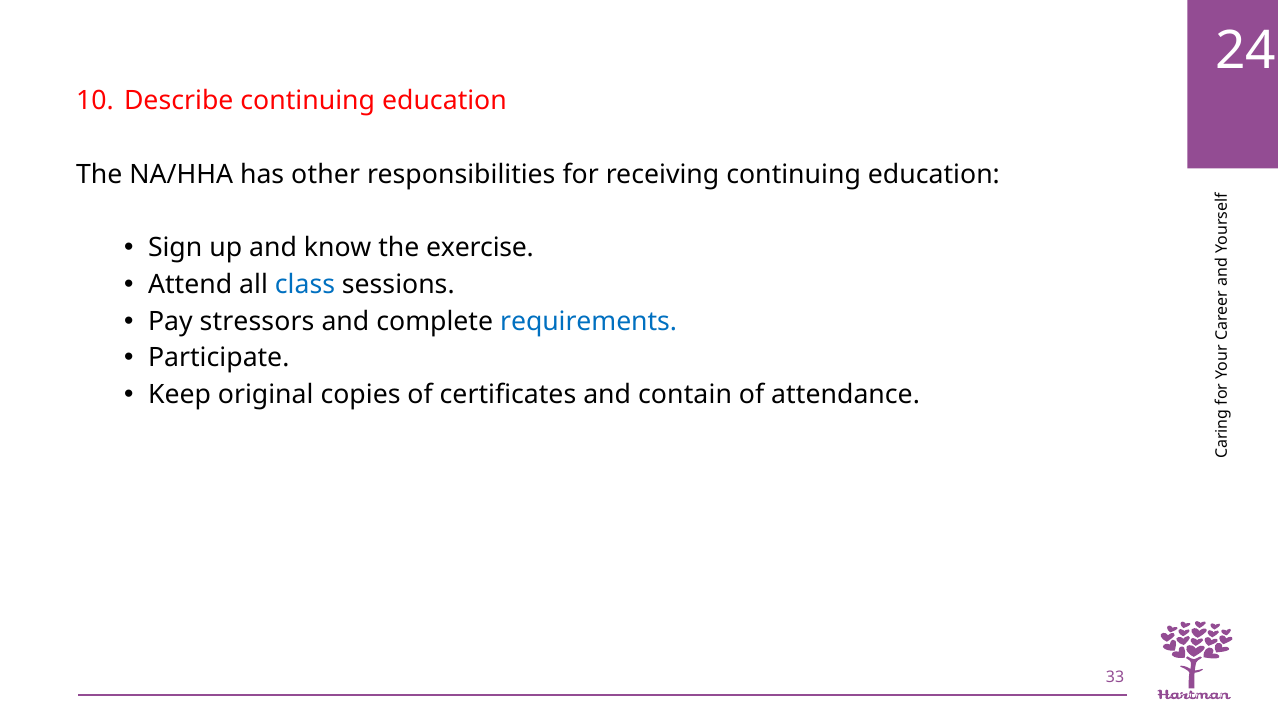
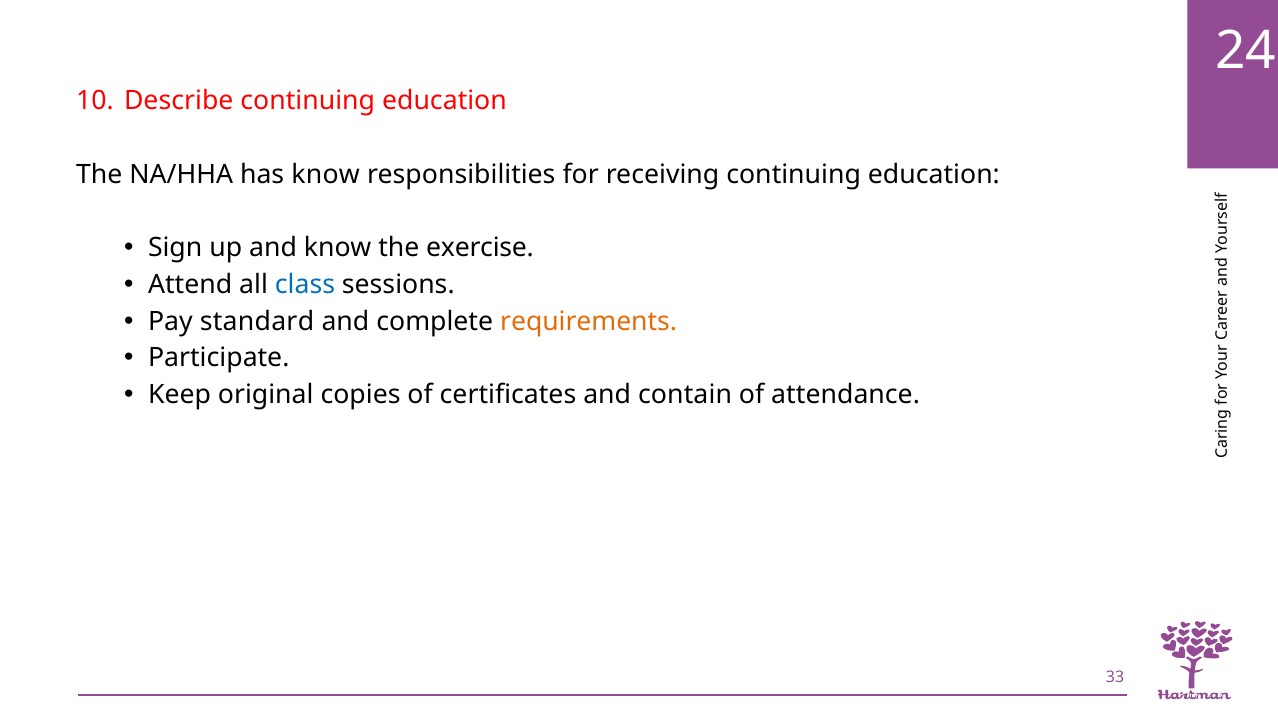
has other: other -> know
stressors: stressors -> standard
requirements colour: blue -> orange
